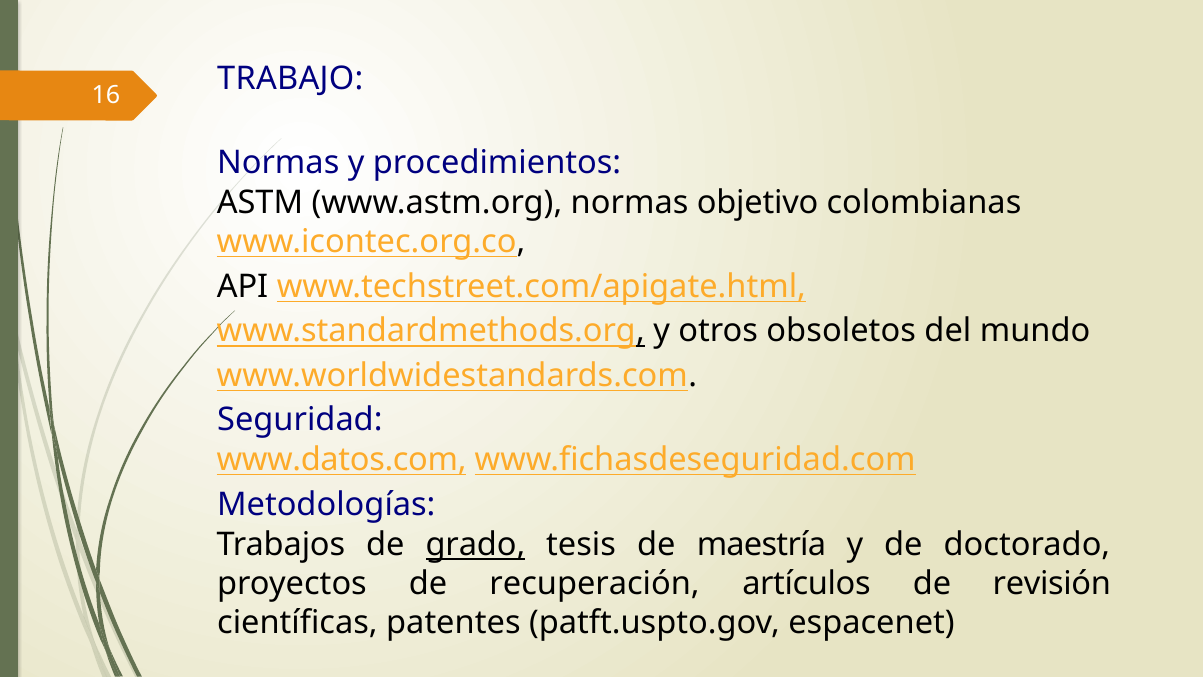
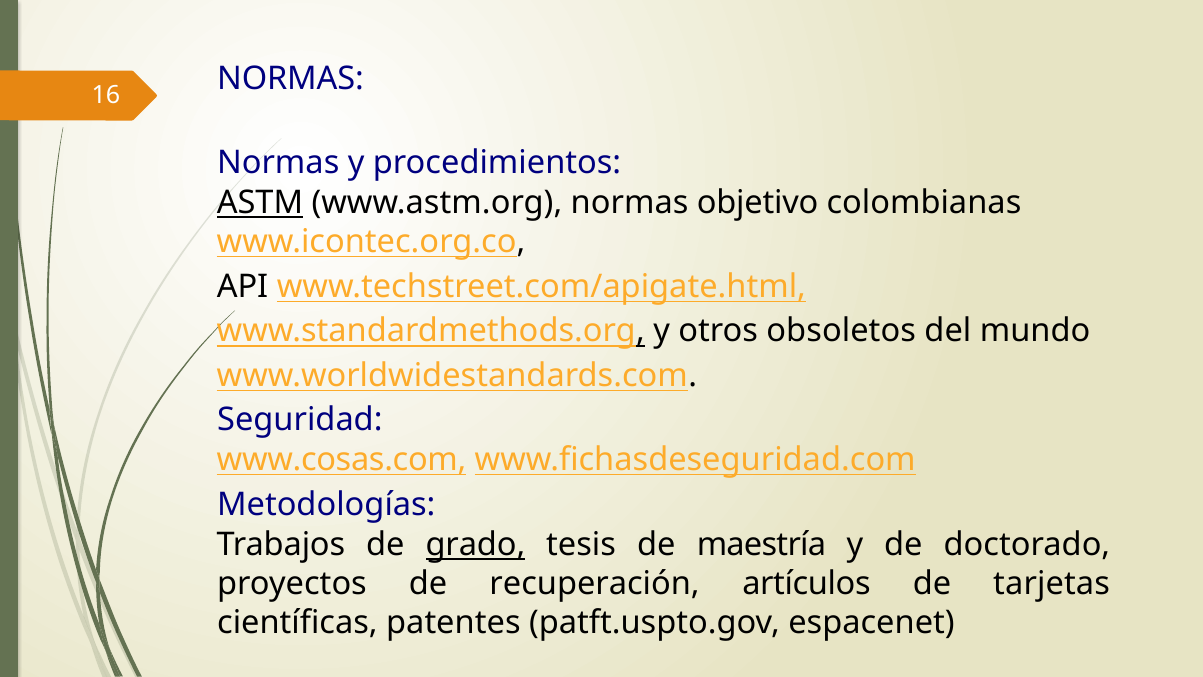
16 TRABAJO: TRABAJO -> NORMAS
ASTM underline: none -> present
www.datos.com: www.datos.com -> www.cosas.com
revisión: revisión -> tarjetas
